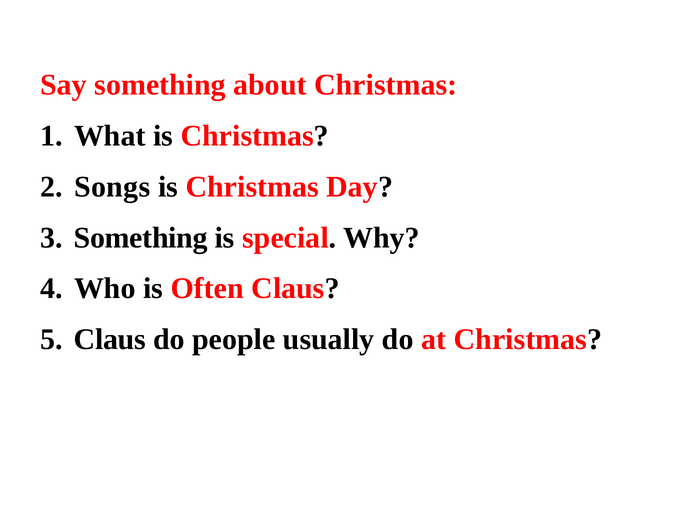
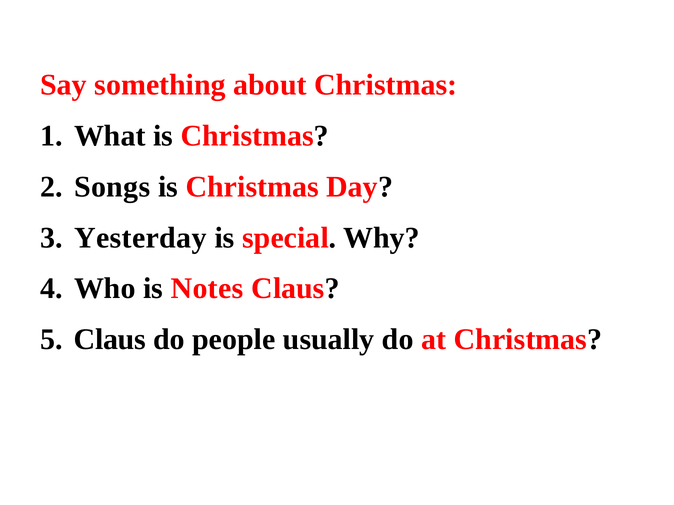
Something at (141, 238): Something -> Yesterday
Often: Often -> Notes
